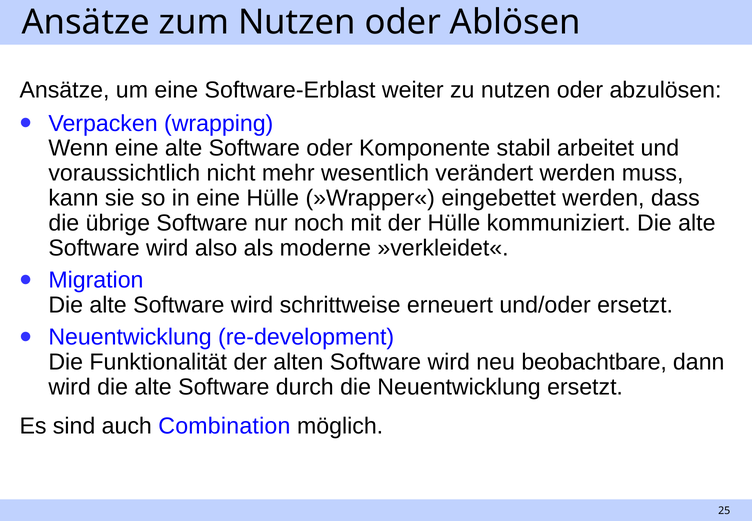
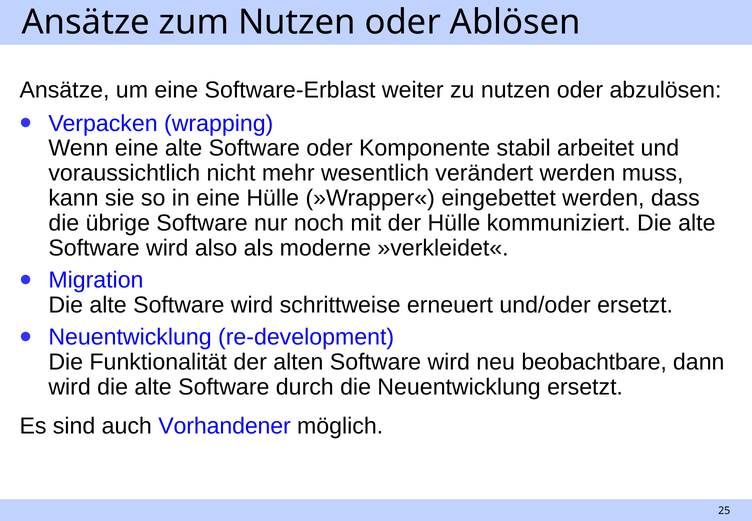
Combination: Combination -> Vorhandener
